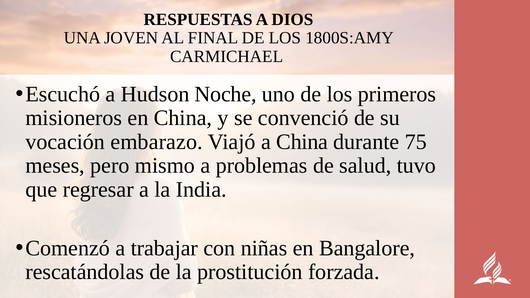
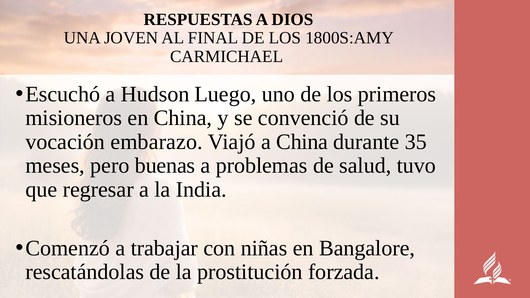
Noche: Noche -> Luego
75: 75 -> 35
mismo: mismo -> buenas
